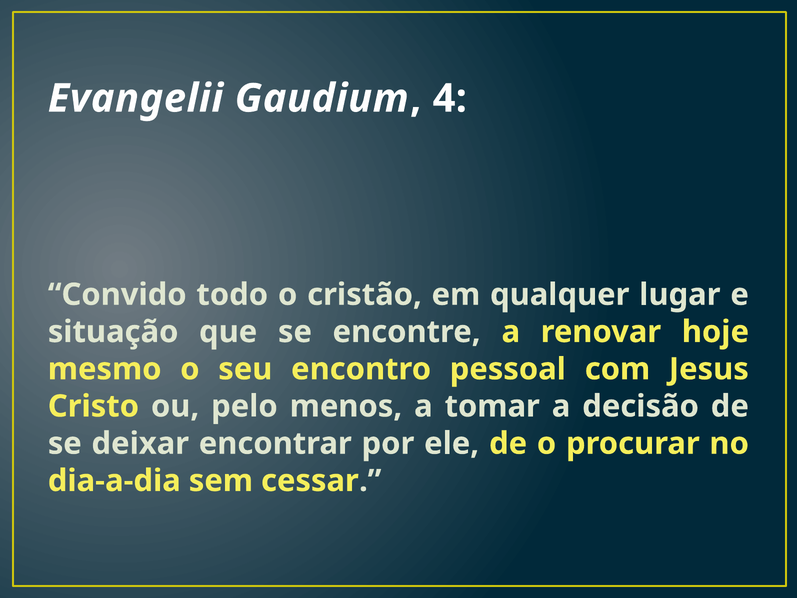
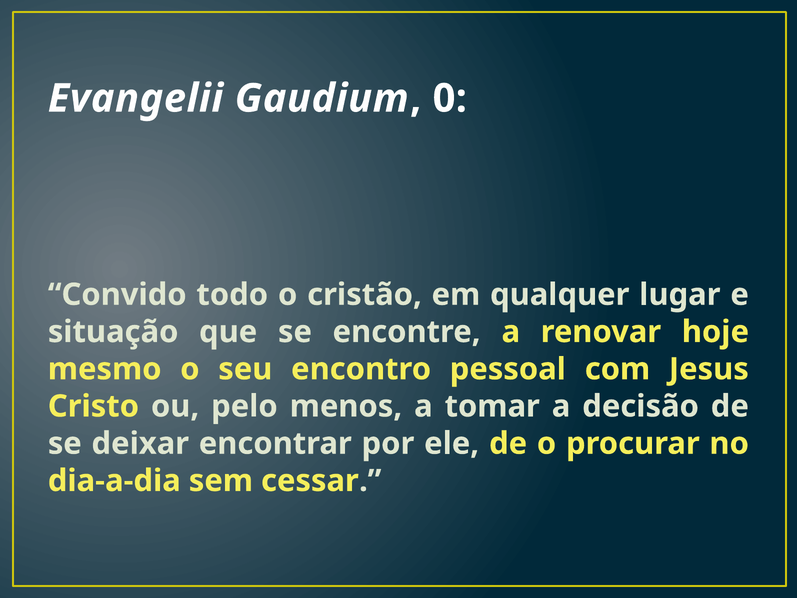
4: 4 -> 0
